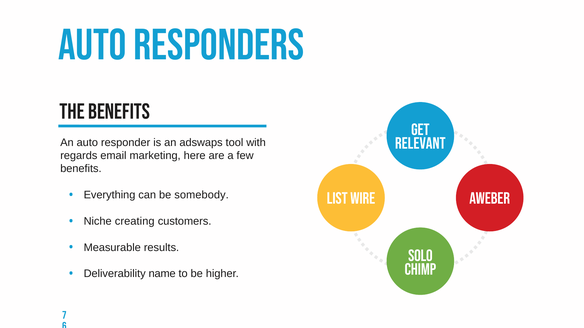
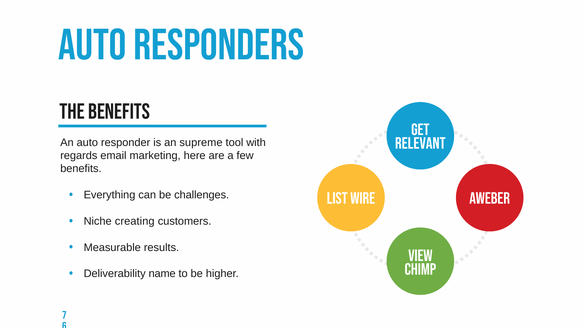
adswaps: adswaps -> supreme
somebody: somebody -> challenges
Solo: Solo -> View
